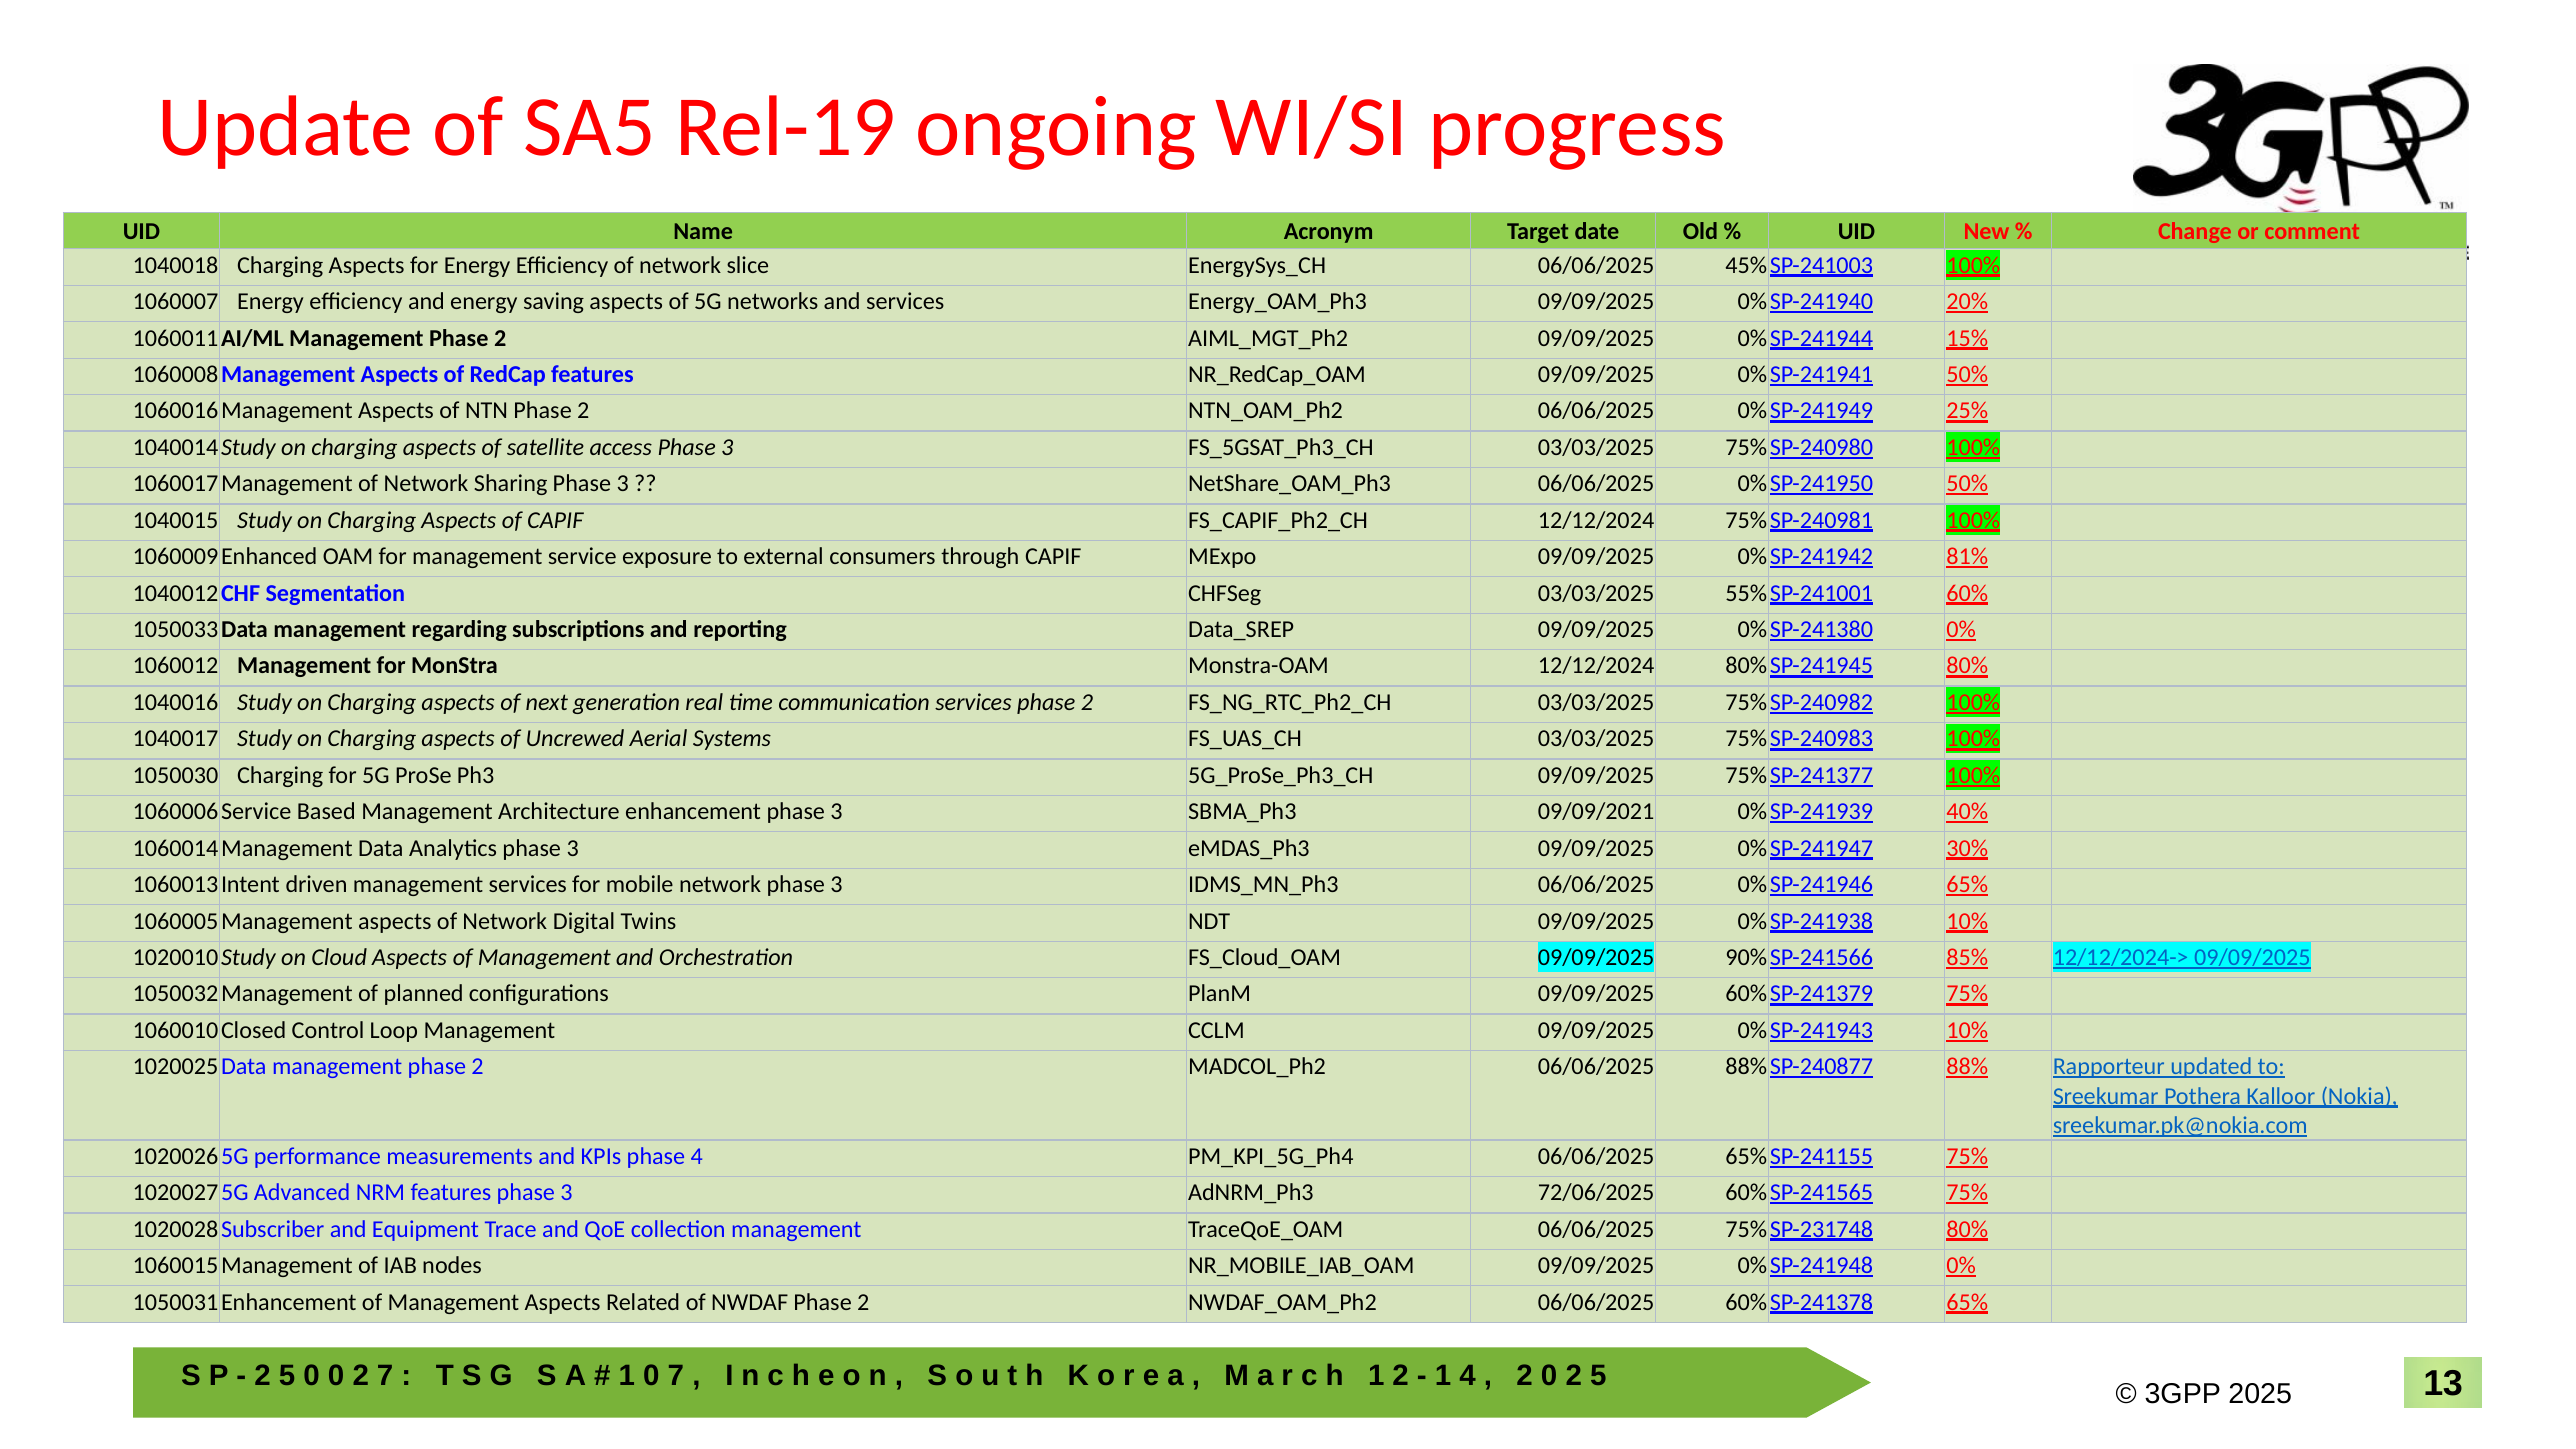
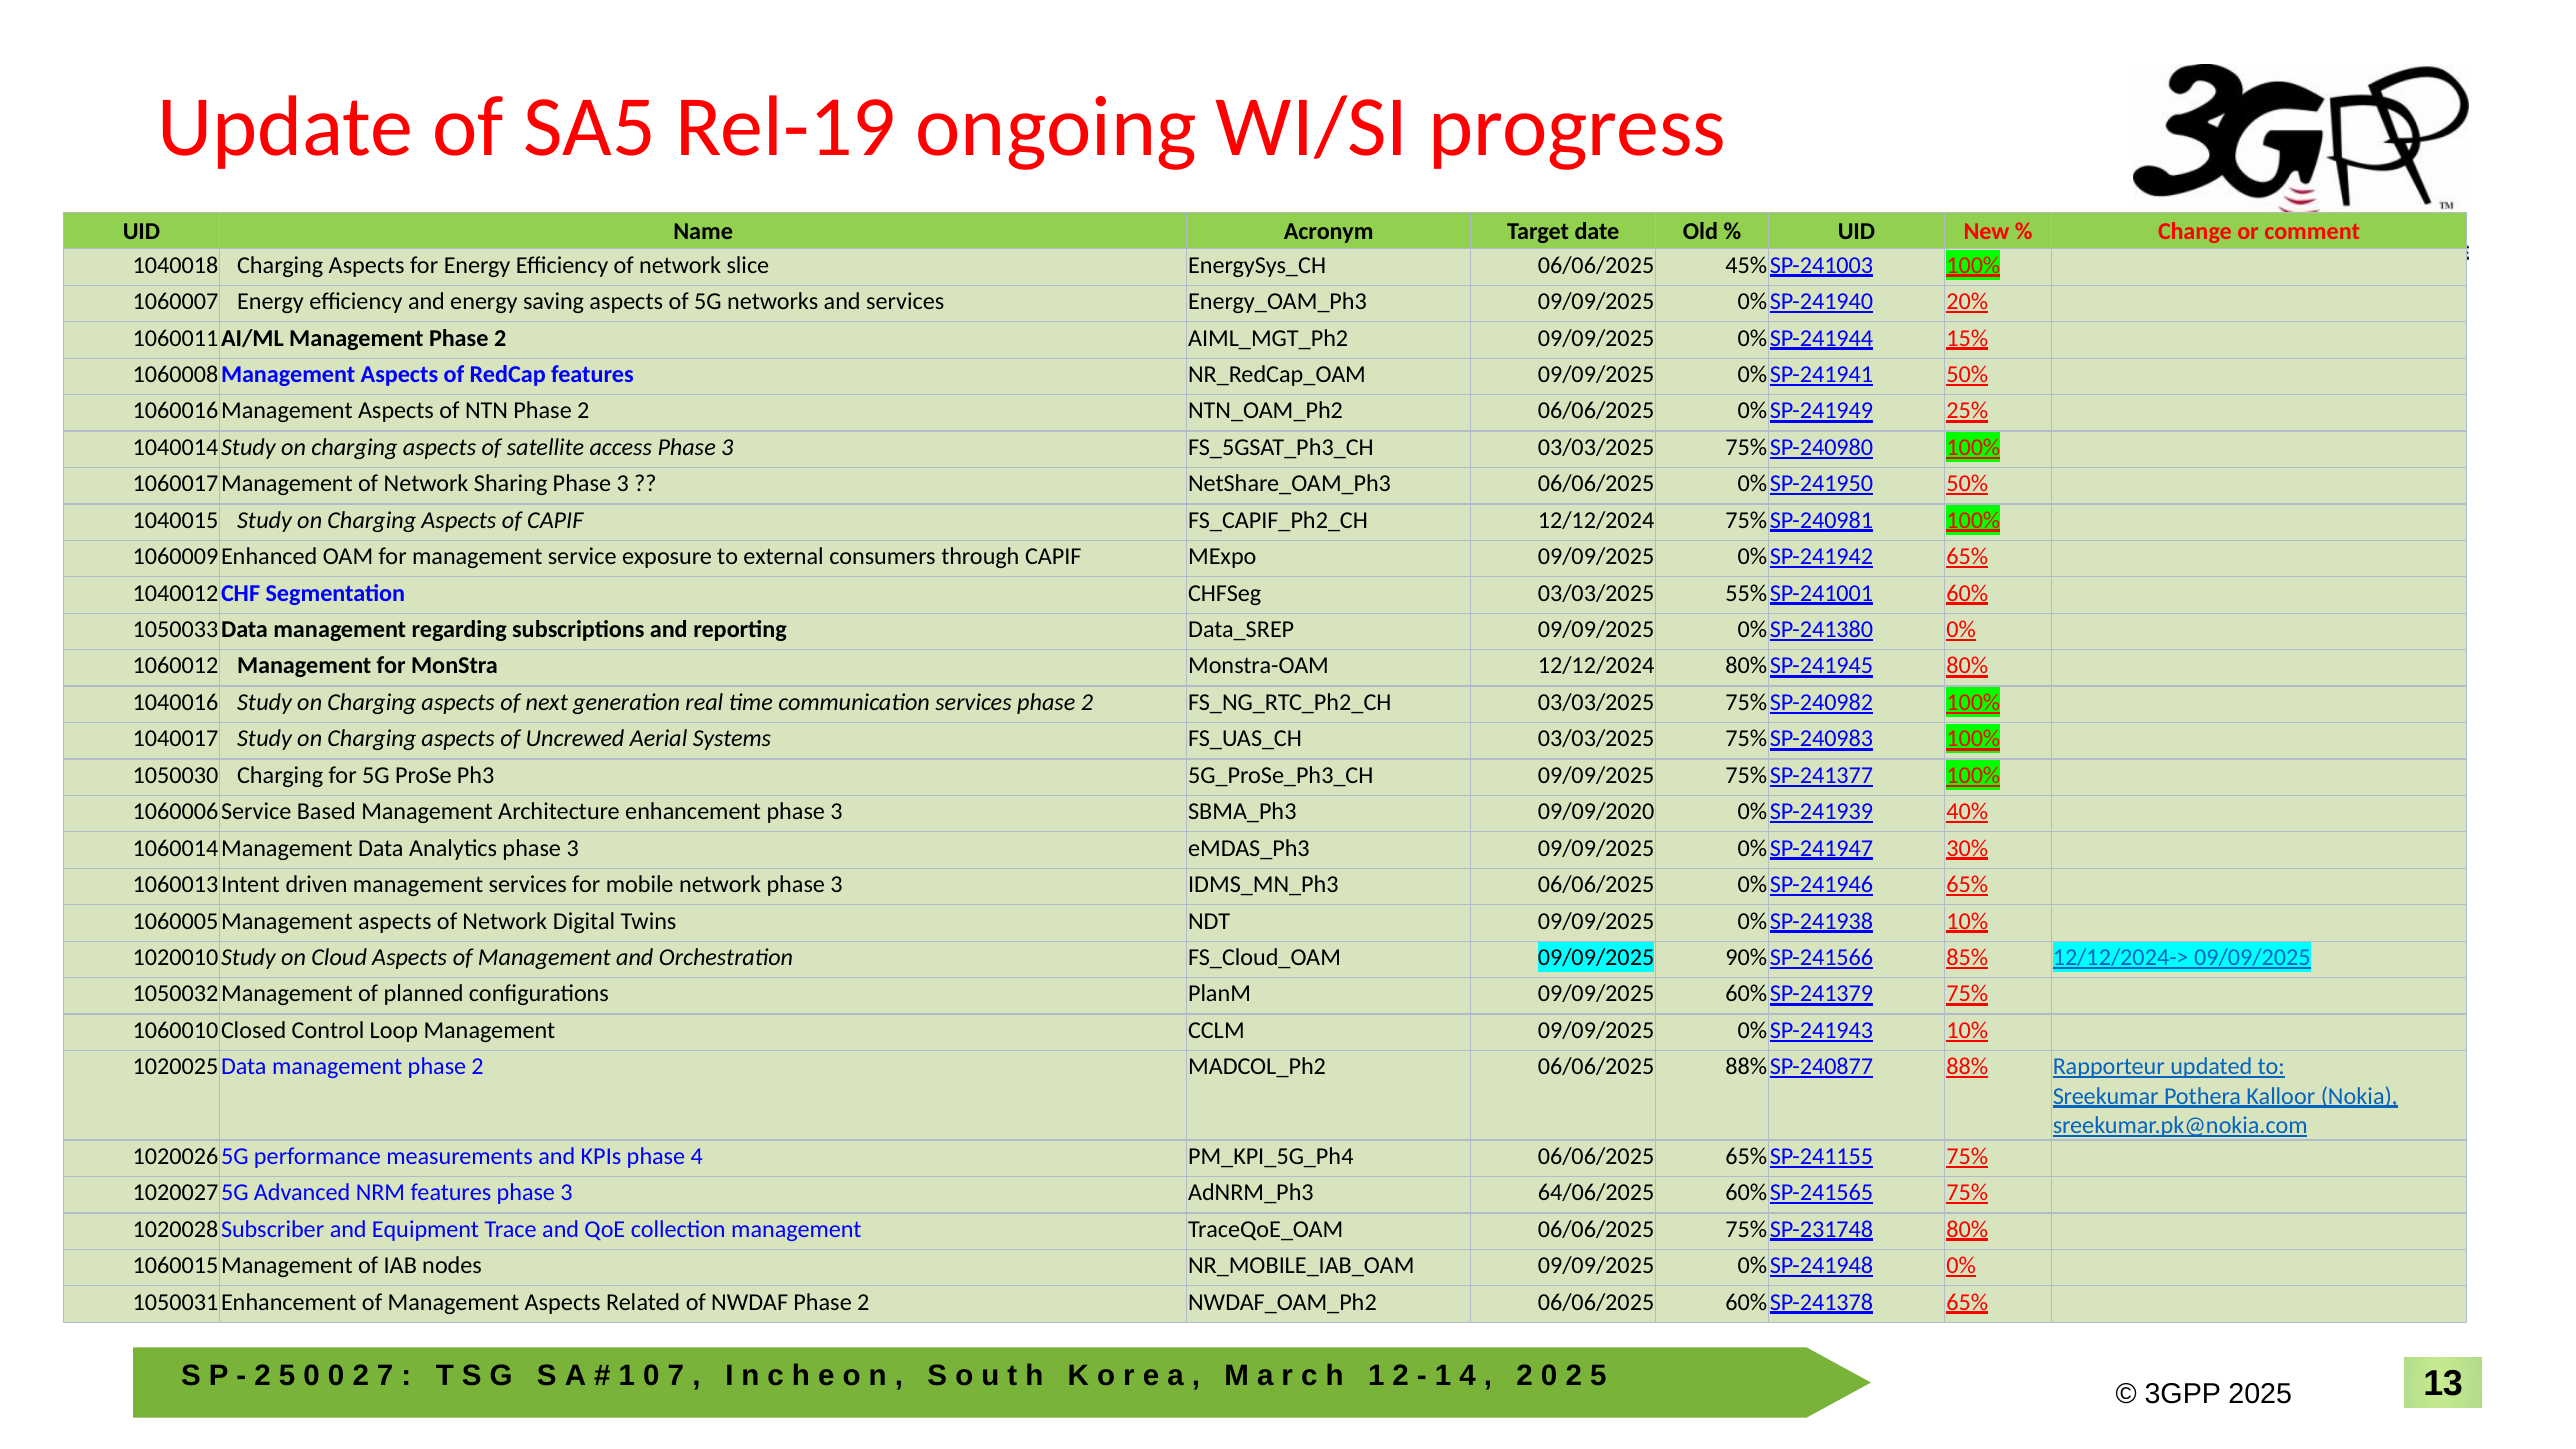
81% at (1967, 557): 81% -> 65%
09/09/2021: 09/09/2021 -> 09/09/2020
72/06/2025: 72/06/2025 -> 64/06/2025
